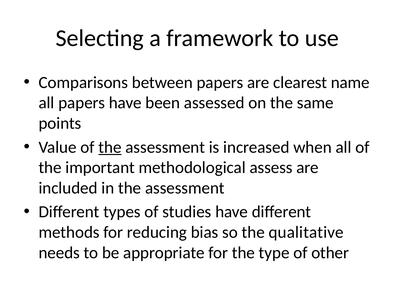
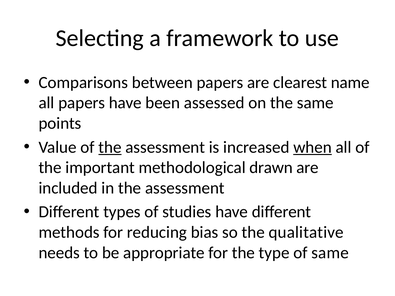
when underline: none -> present
assess: assess -> drawn
of other: other -> same
